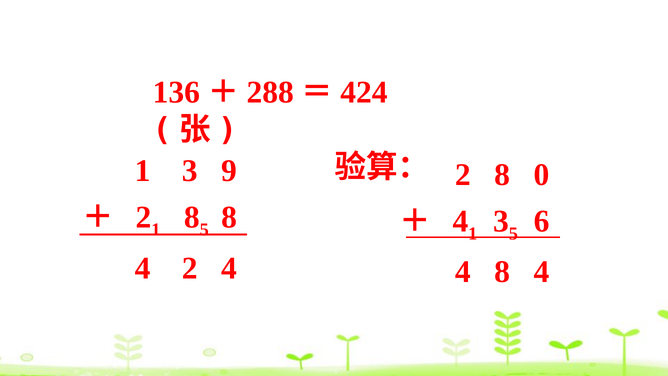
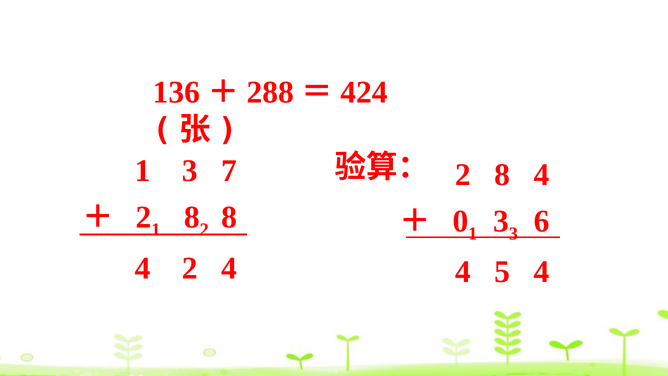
9: 9 -> 7
0 at (541, 175): 0 -> 4
8 5: 5 -> 2
4 at (460, 221): 4 -> 0
3 5: 5 -> 3
4 8: 8 -> 5
